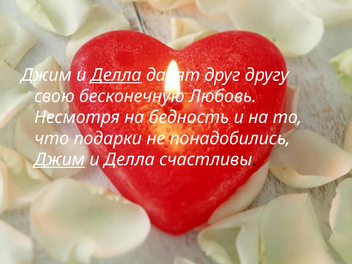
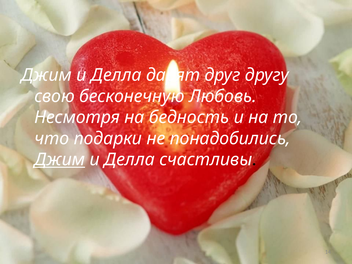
Делла at (116, 75) underline: present -> none
